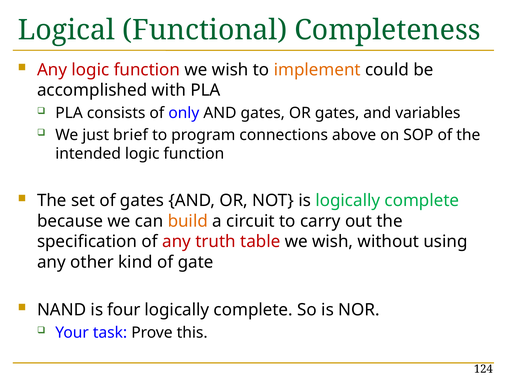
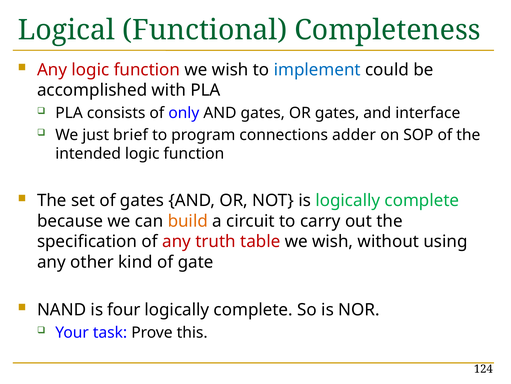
implement colour: orange -> blue
variables: variables -> interface
above: above -> adder
